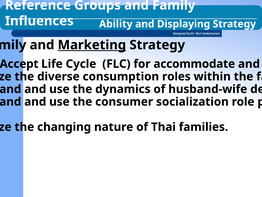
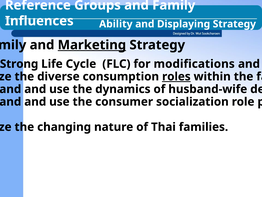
Accept: Accept -> Strong
accommodate: accommodate -> modifications
roles underline: none -> present
